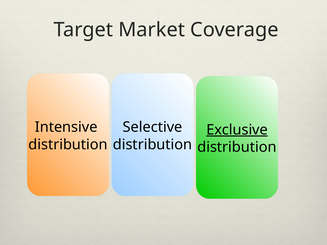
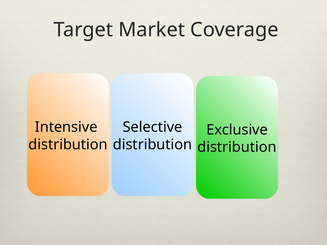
Exclusive underline: present -> none
